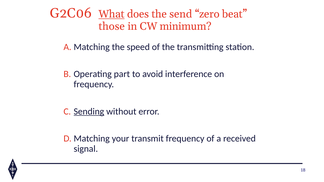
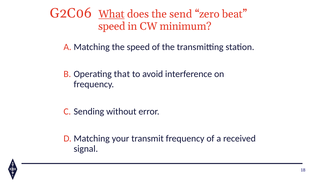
those at (112, 26): those -> speed
part: part -> that
Sending underline: present -> none
